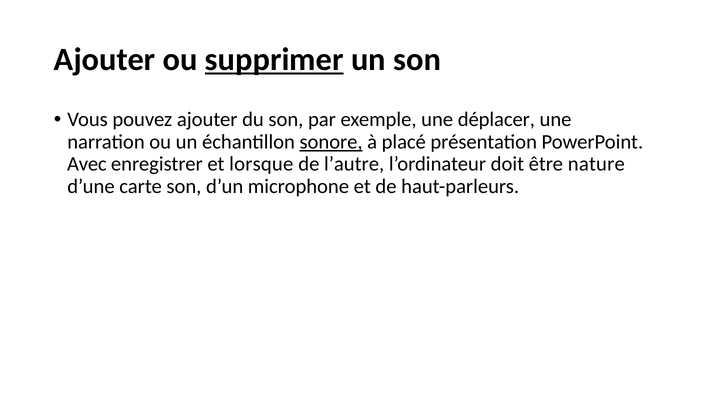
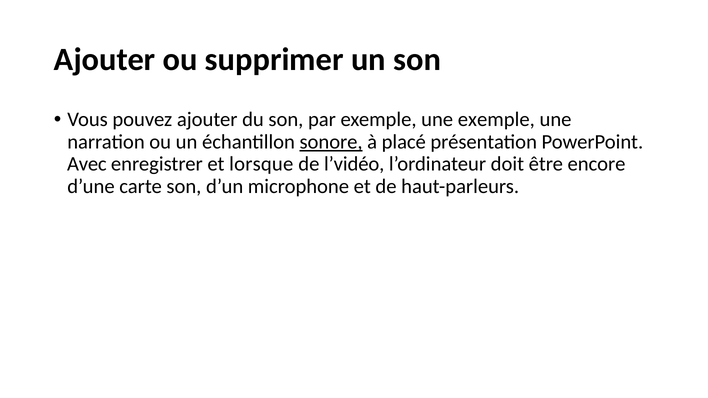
supprimer underline: present -> none
une déplacer: déplacer -> exemple
l’autre: l’autre -> l’vidéo
nature: nature -> encore
